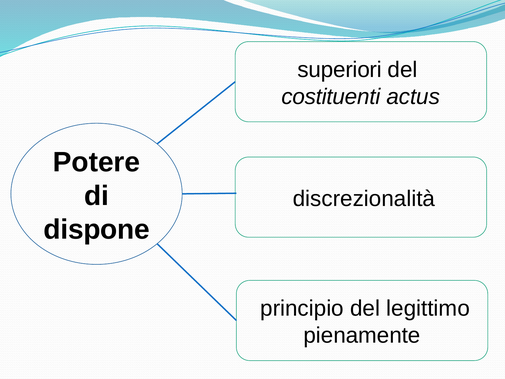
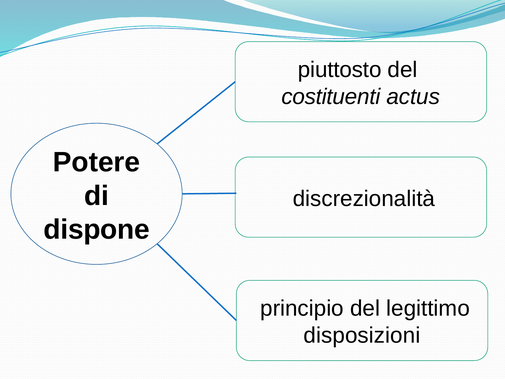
superiori: superiori -> piuttosto
pienamente: pienamente -> disposizioni
